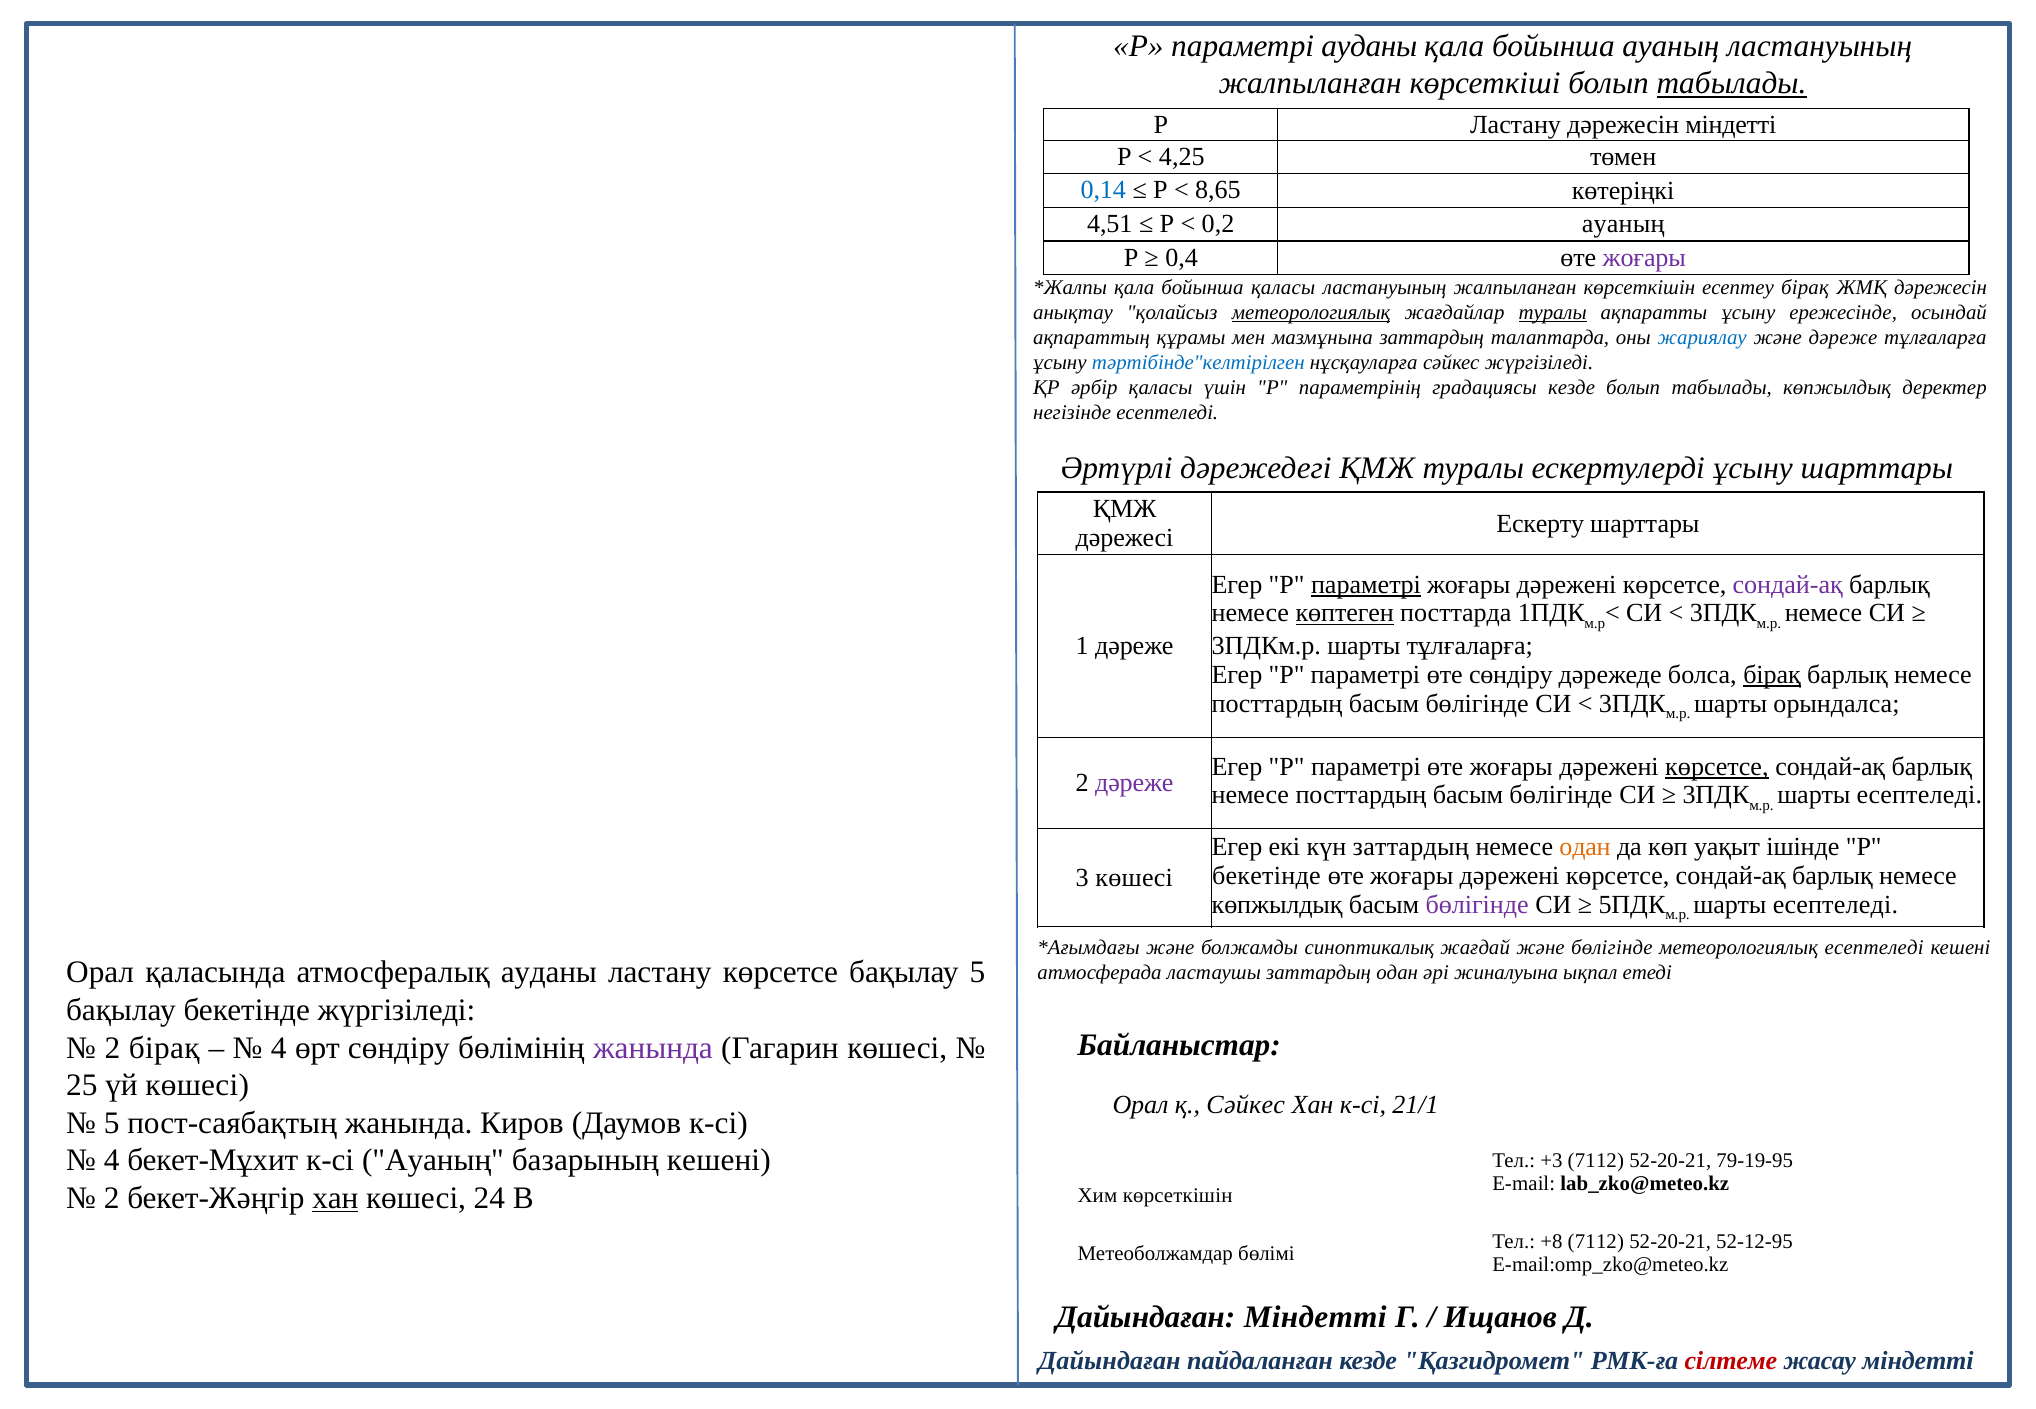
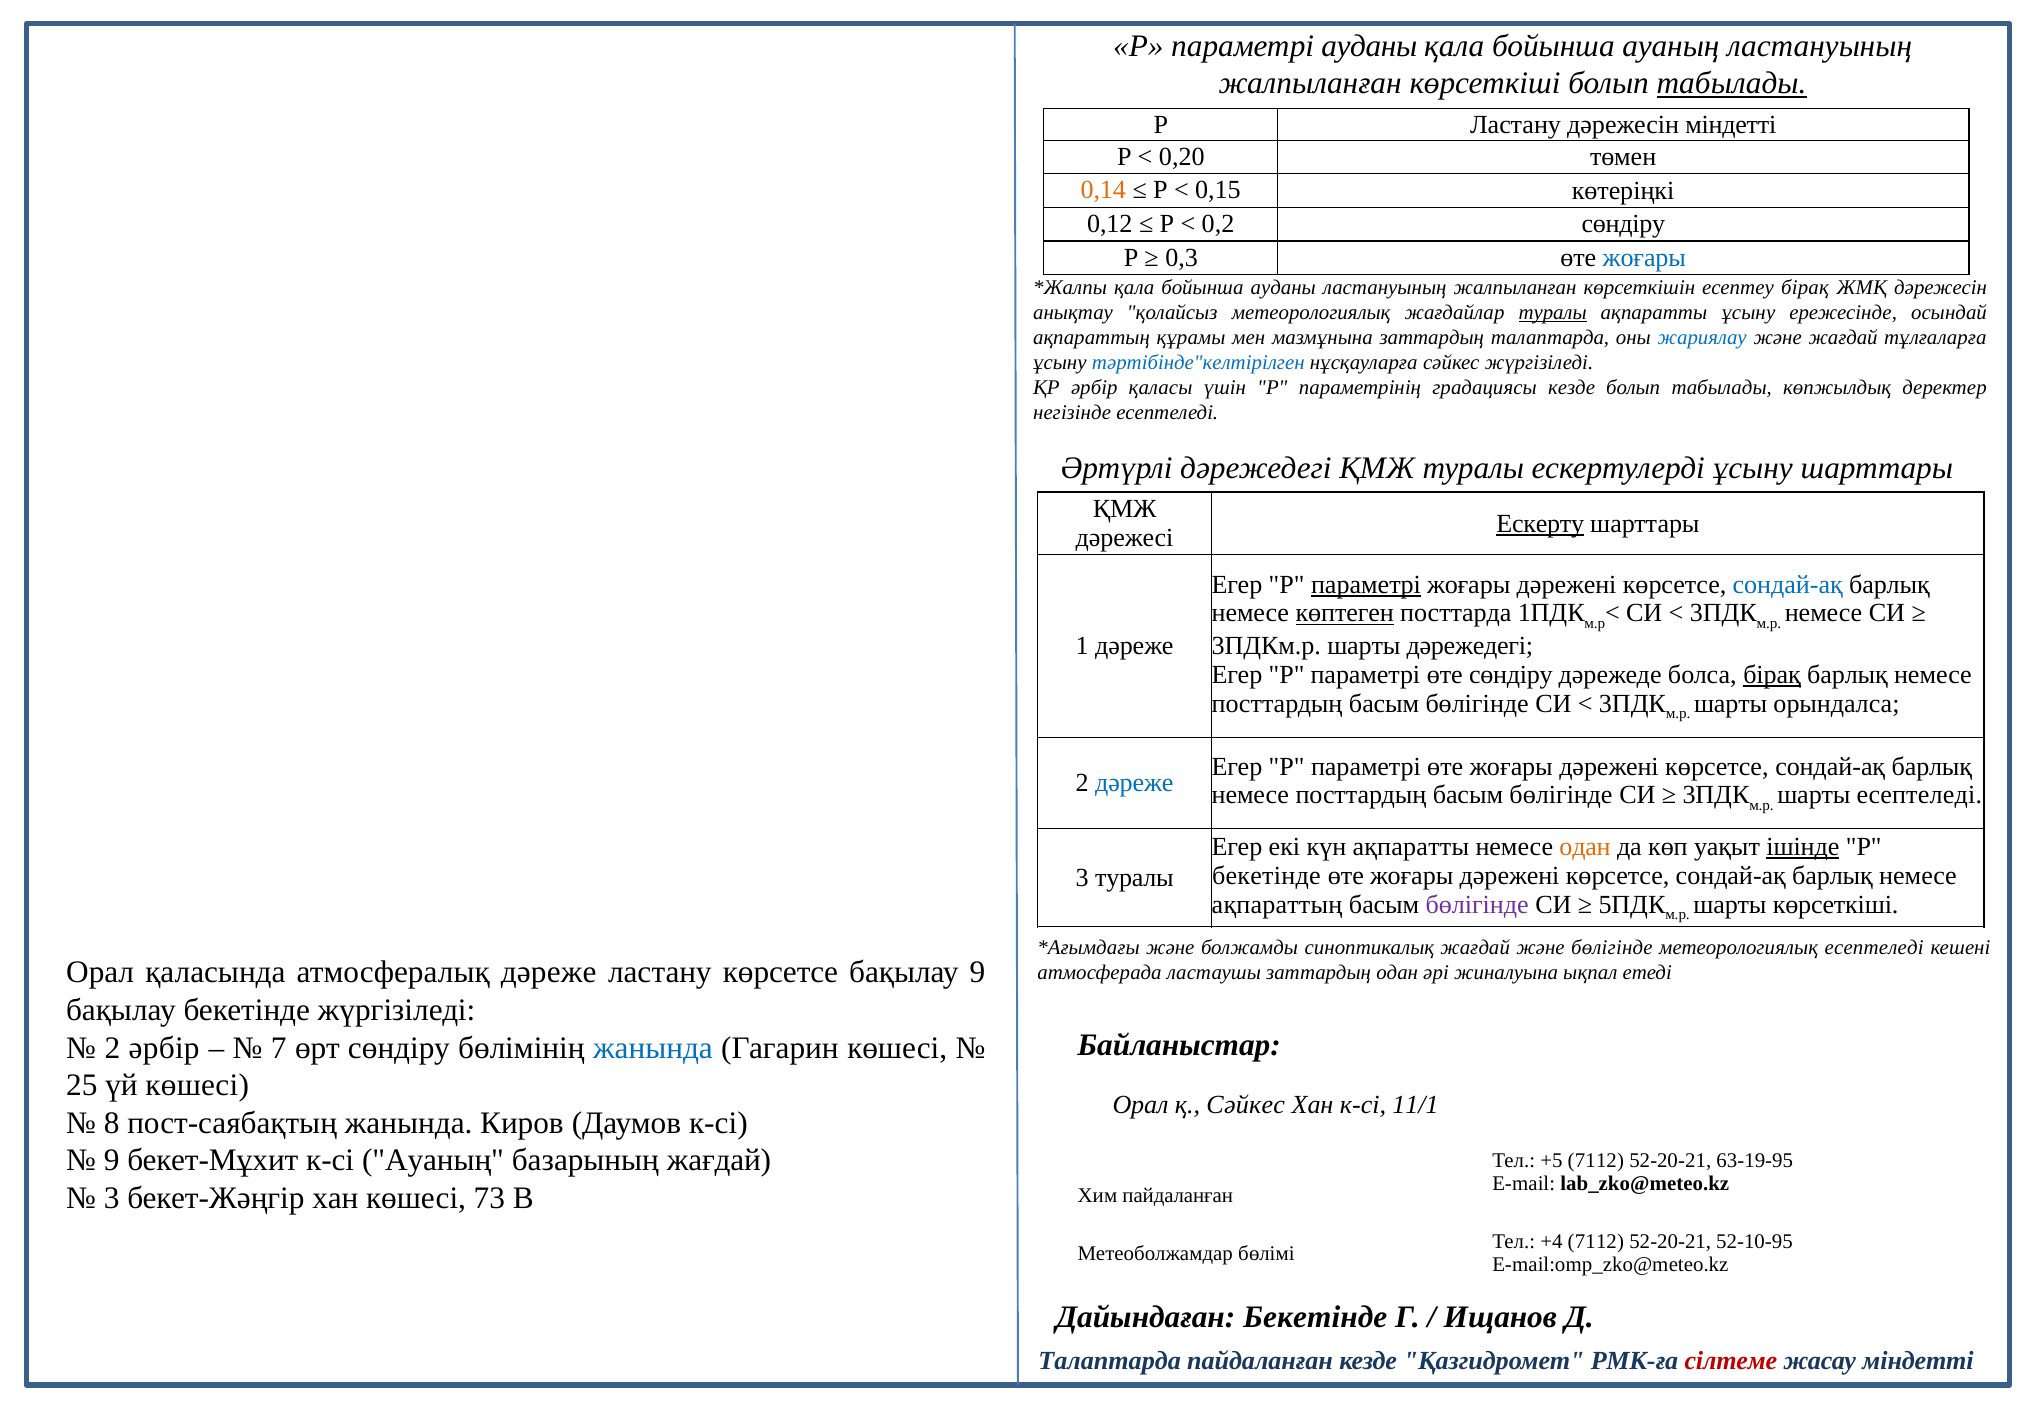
4,25: 4,25 -> 0,20
0,14 colour: blue -> orange
8,65: 8,65 -> 0,15
4,51: 4,51 -> 0,12
0,2 ауаның: ауаның -> сөндіру
0,4: 0,4 -> 0,3
жоғары at (1644, 258) colour: purple -> blue
бойынша қаласы: қаласы -> ауданы
метеорологиялық at (1311, 312) underline: present -> none
және дәреже: дәреже -> жағдай
Ескерту underline: none -> present
сондай-ақ at (1788, 585) colour: purple -> blue
шарты тұлғаларға: тұлғаларға -> дәрежедегі
көрсетсе at (1717, 767) underline: present -> none
дәреже at (1134, 783) colour: purple -> blue
күн заттардың: заттардың -> ақпаратты
ішінде underline: none -> present
3 көшесі: көшесі -> туралы
көпжылдық at (1277, 905): көпжылдық -> ақпараттың
есептеледі at (1835, 905): есептеледі -> көрсеткіші
атмосфералық ауданы: ауданы -> дәреже
бақылау 5: 5 -> 9
2 бірақ: бірақ -> әрбір
4 at (279, 1048): 4 -> 7
жанында at (653, 1048) colour: purple -> blue
21/1: 21/1 -> 11/1
5 at (112, 1123): 5 -> 8
4 at (112, 1161): 4 -> 9
базарының кешені: кешені -> жағдай
+3: +3 -> +5
79-19-95: 79-19-95 -> 63-19-95
2 at (112, 1199): 2 -> 3
хан at (335, 1199) underline: present -> none
24: 24 -> 73
Хим көрсеткішін: көрсеткішін -> пайдаланған
+8: +8 -> +4
52-12-95: 52-12-95 -> 52-10-95
Дайындаған Міндетті: Міндетті -> Бекетінде
Дайындаған at (1110, 1361): Дайындаған -> Талаптарда
